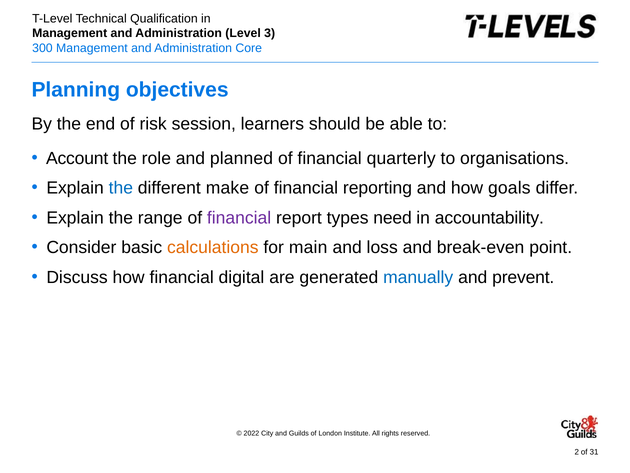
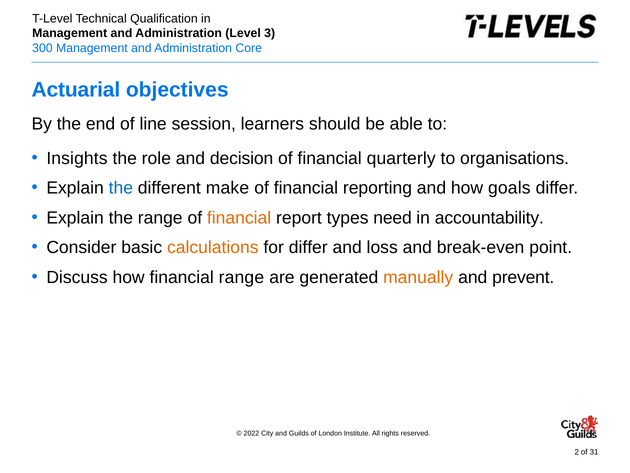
Planning: Planning -> Actuarial
risk: risk -> line
Account: Account -> Insights
planned: planned -> decision
financial at (239, 218) colour: purple -> orange
for main: main -> differ
financial digital: digital -> range
manually colour: blue -> orange
